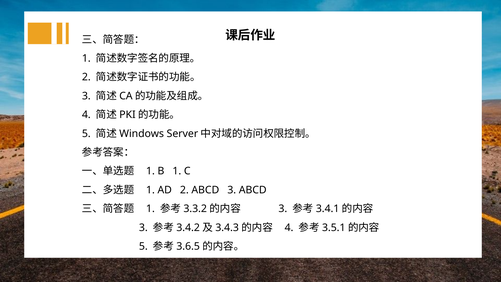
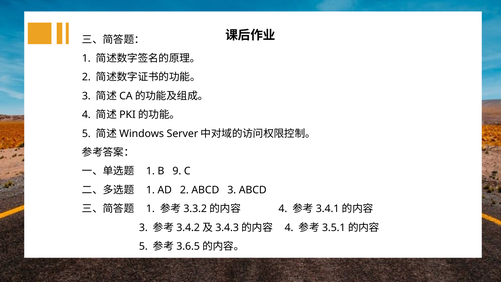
B 1: 1 -> 9
3 at (283, 209): 3 -> 4
